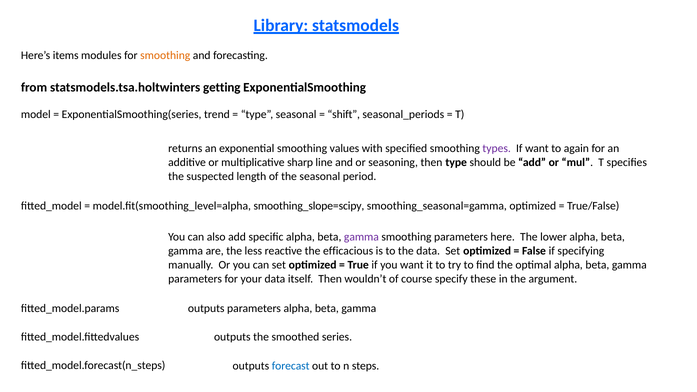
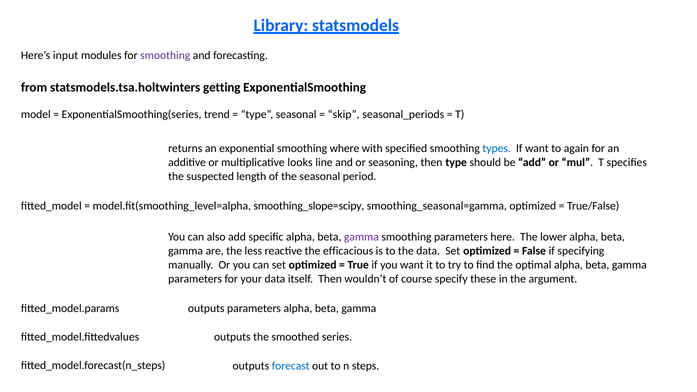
items: items -> input
smoothing at (165, 55) colour: orange -> purple
shift: shift -> skip
values: values -> where
types colour: purple -> blue
sharp: sharp -> looks
